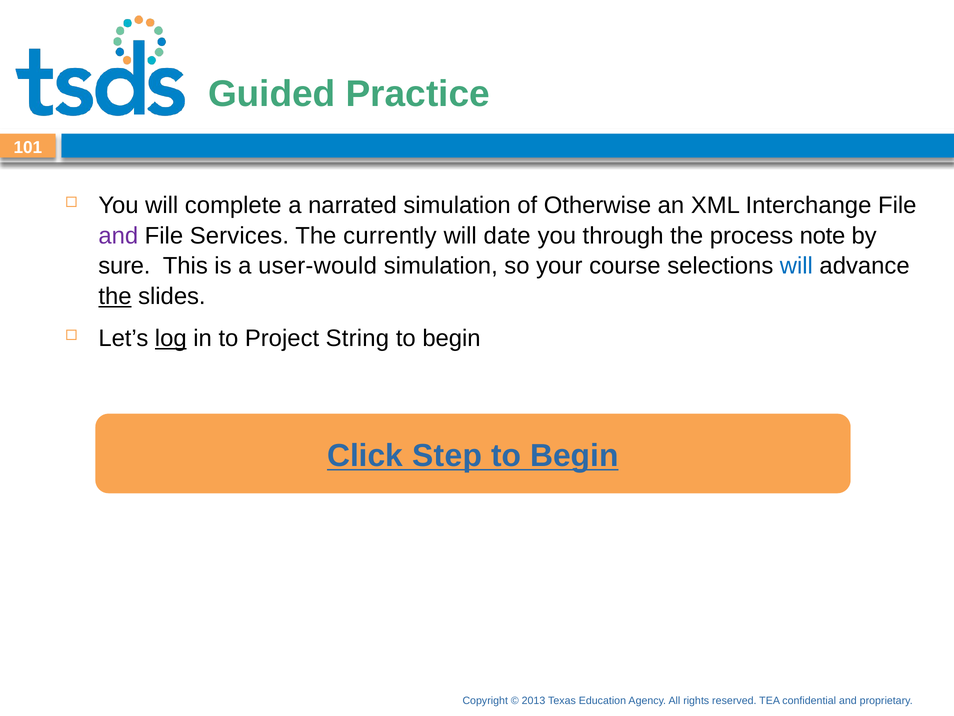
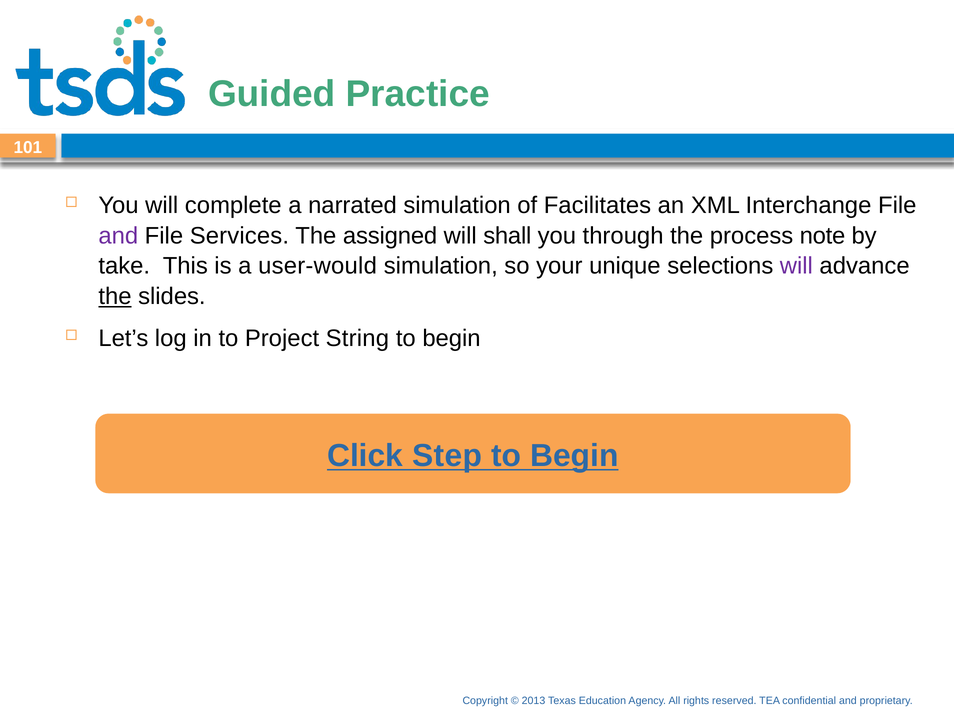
Otherwise: Otherwise -> Facilitates
currently: currently -> assigned
date: date -> shall
sure: sure -> take
course: course -> unique
will at (796, 266) colour: blue -> purple
log underline: present -> none
